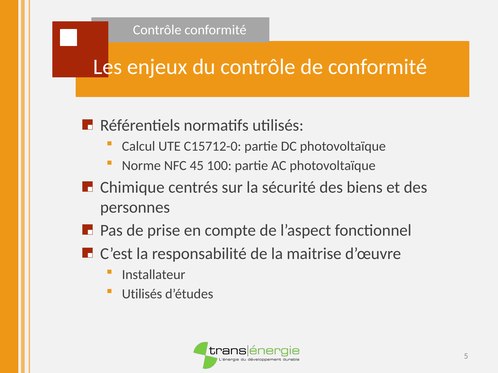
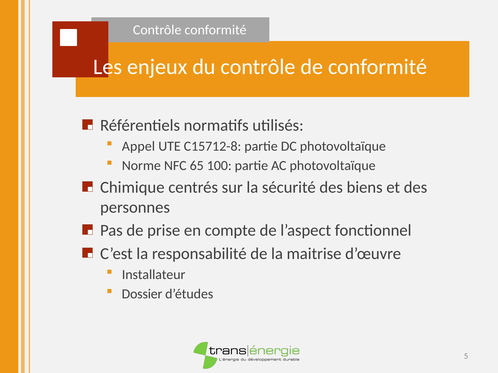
Calcul: Calcul -> Appel
C15712-0: C15712-0 -> C15712-8
45: 45 -> 65
Utilisés at (142, 294): Utilisés -> Dossier
